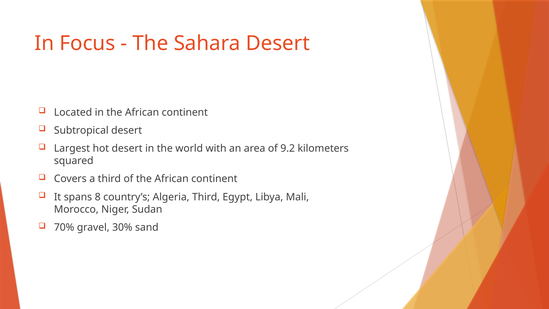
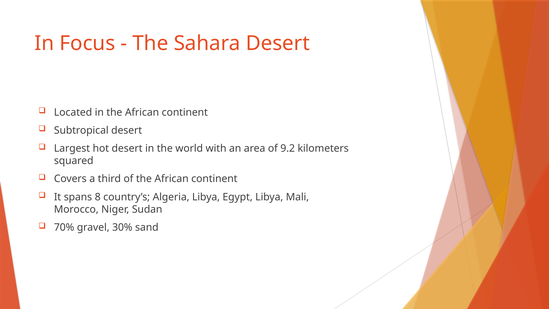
Algeria Third: Third -> Libya
